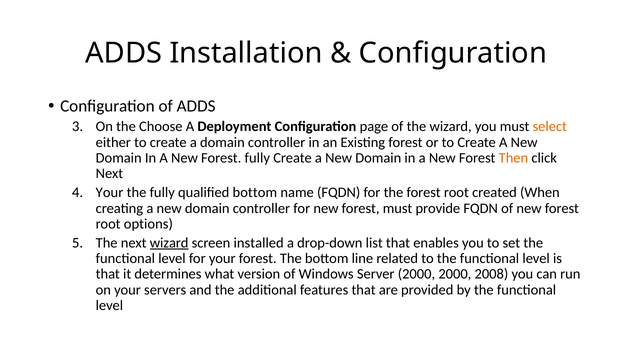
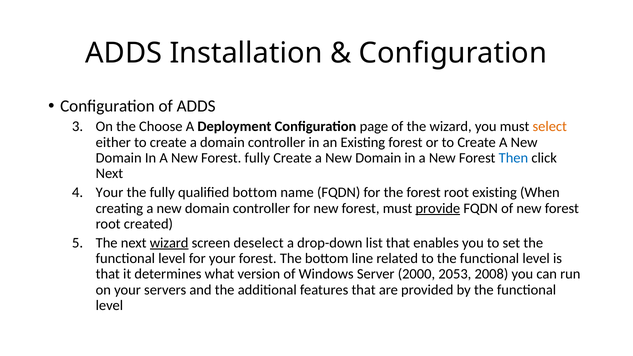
Then colour: orange -> blue
root created: created -> existing
provide underline: none -> present
options: options -> created
installed: installed -> deselect
2000 2000: 2000 -> 2053
